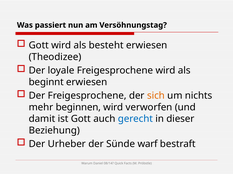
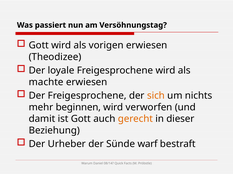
besteht: besteht -> vorigen
beginnt: beginnt -> machte
gerecht colour: blue -> orange
